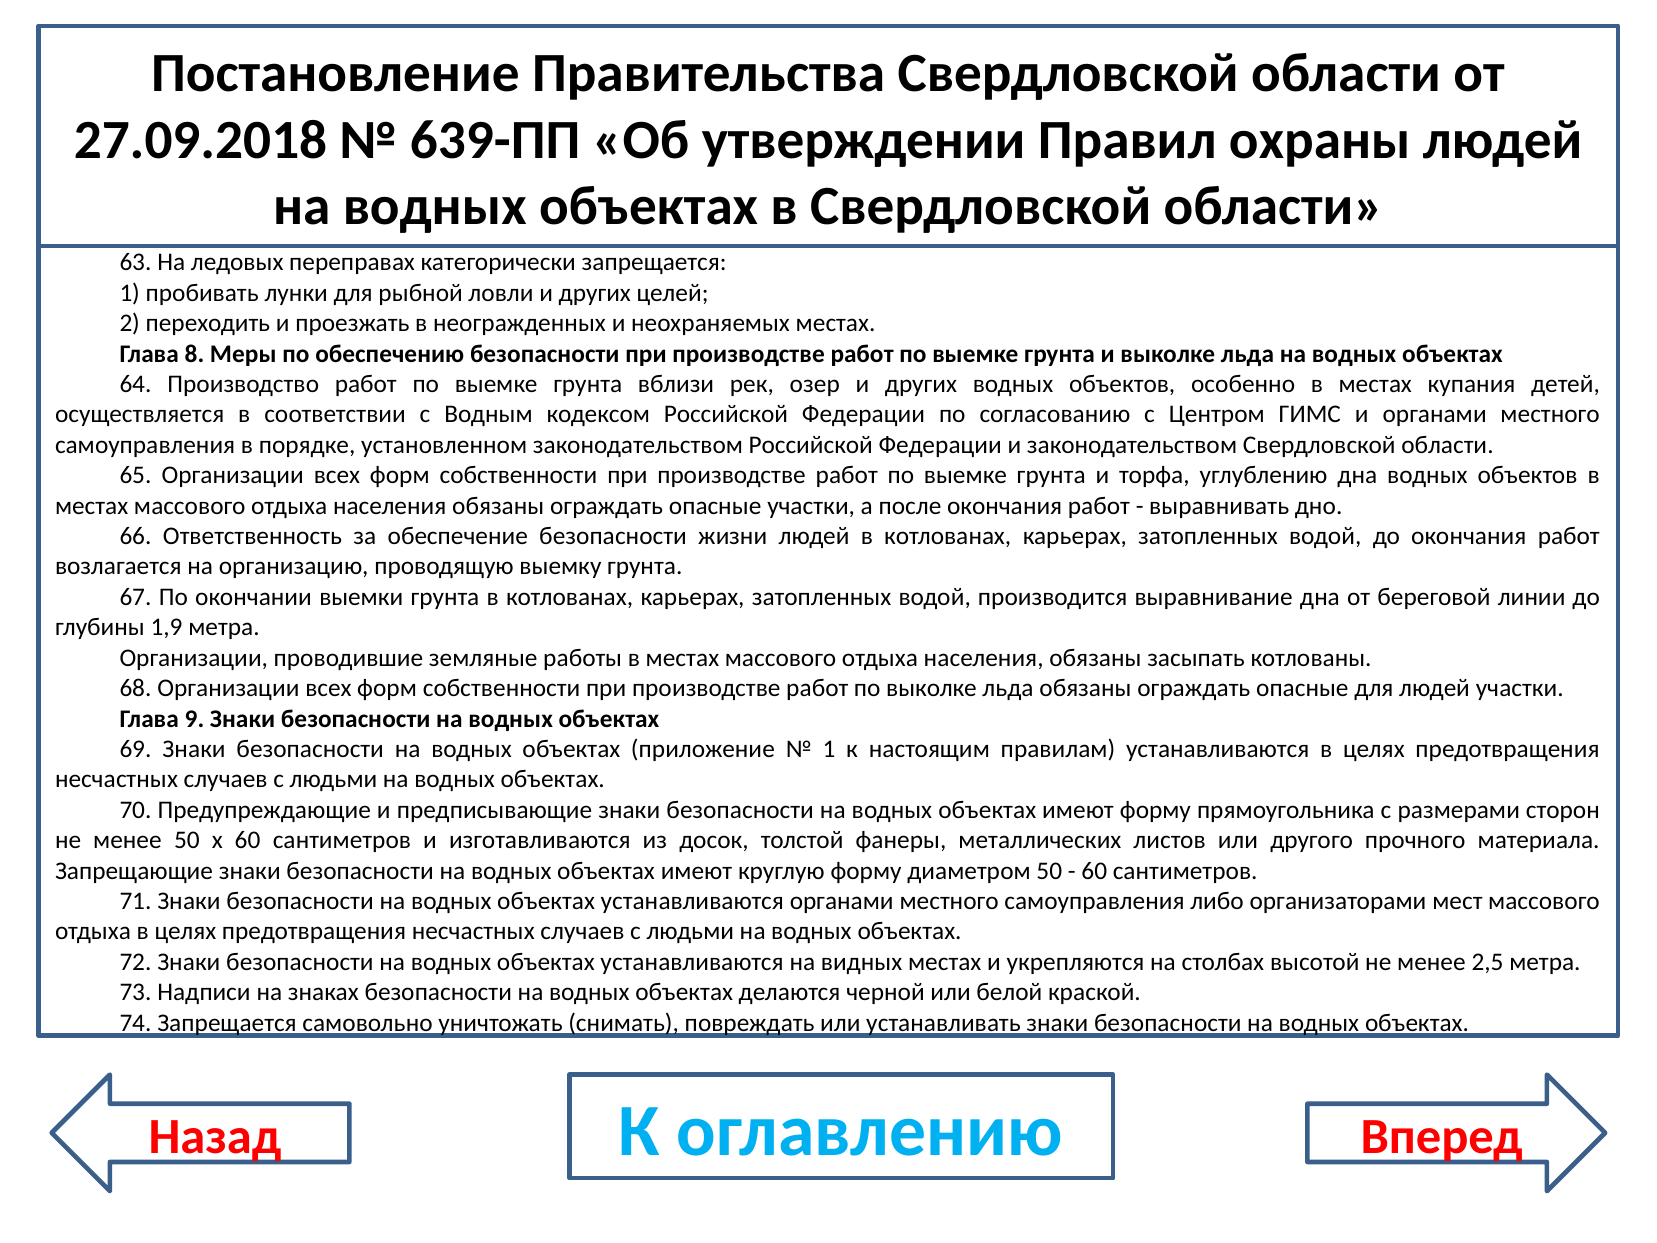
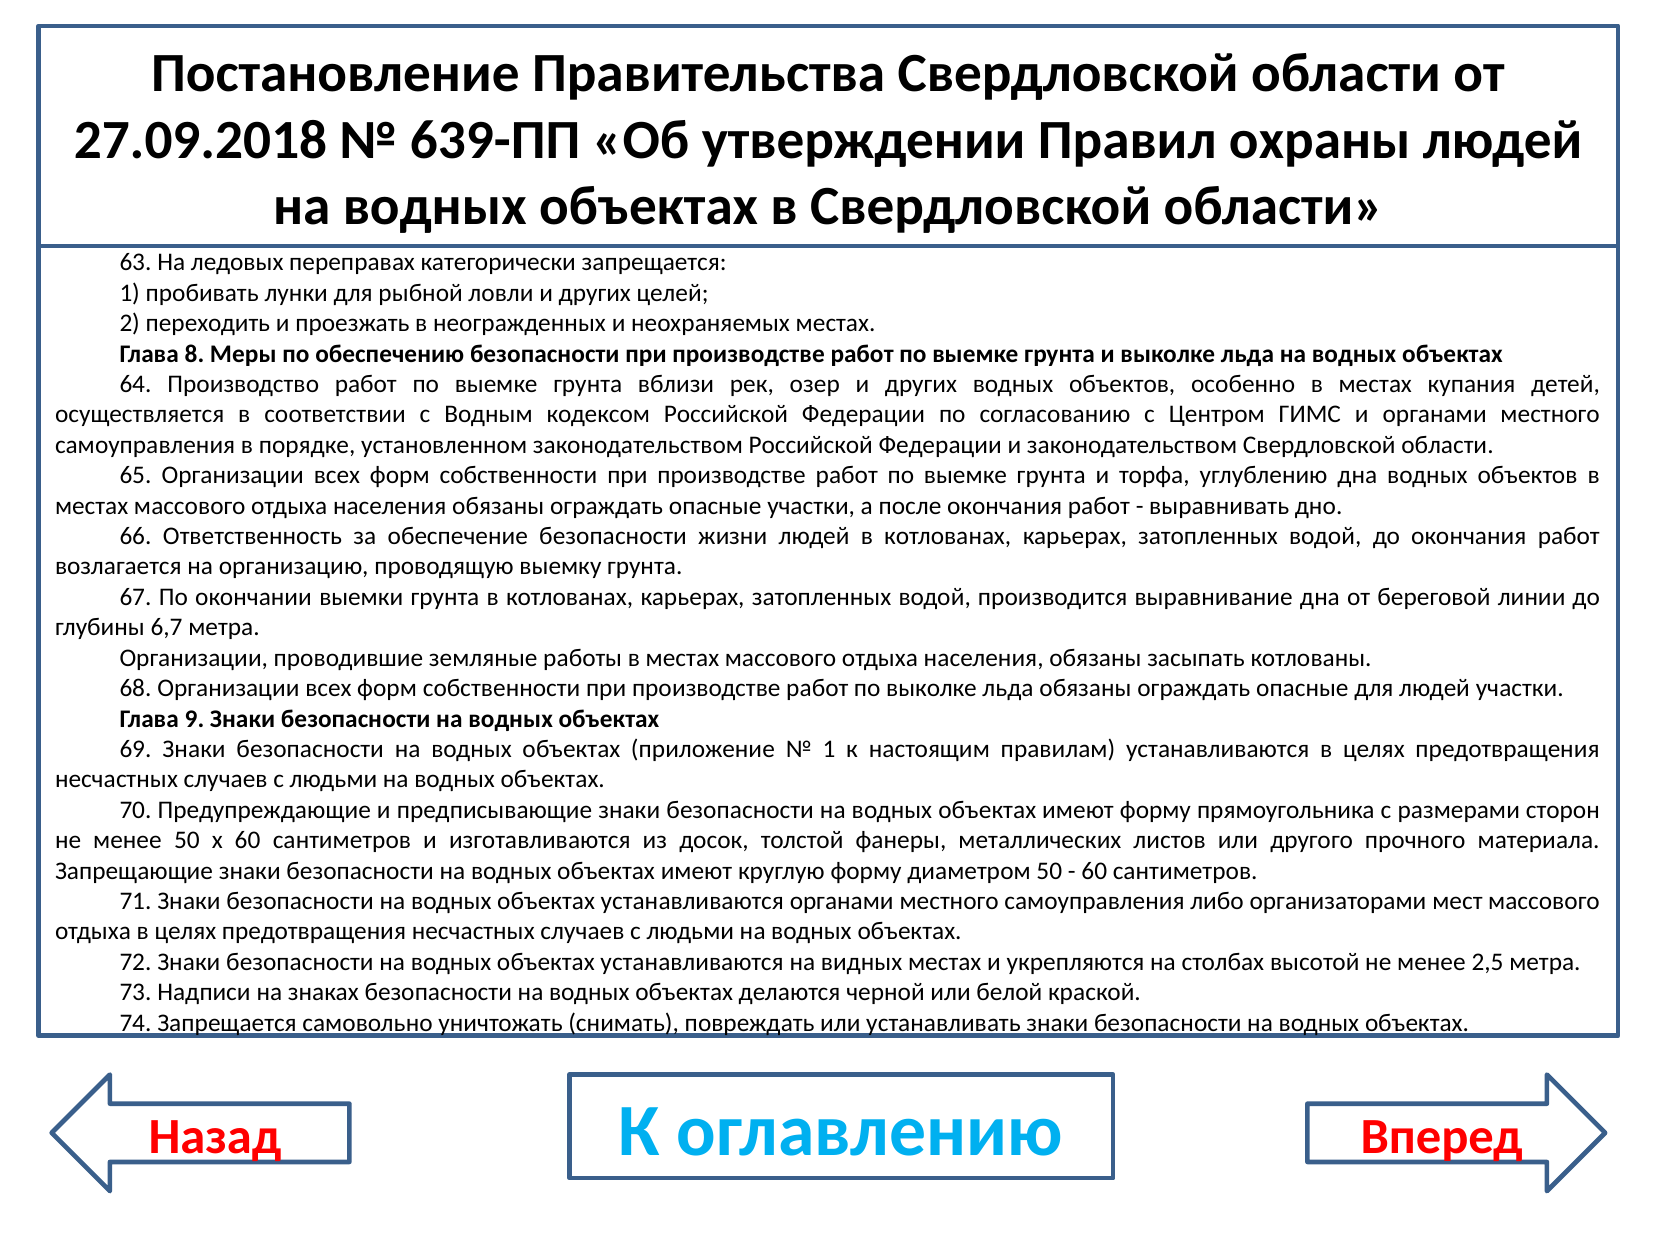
1,9: 1,9 -> 6,7
